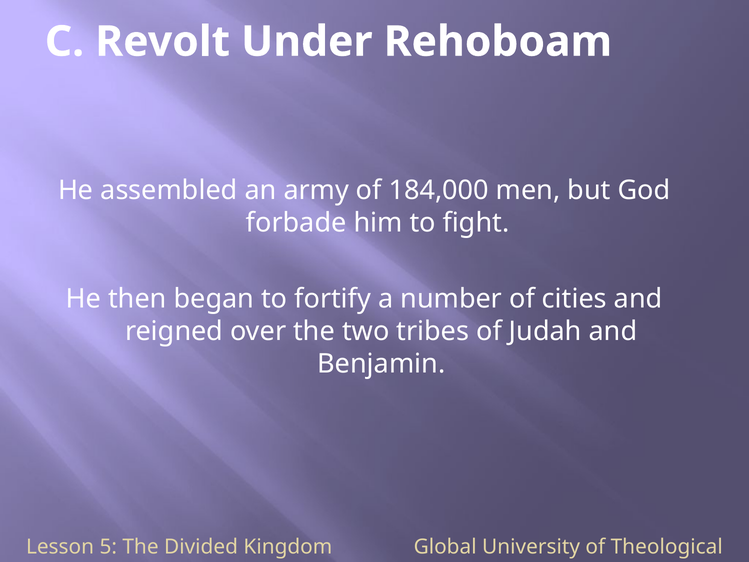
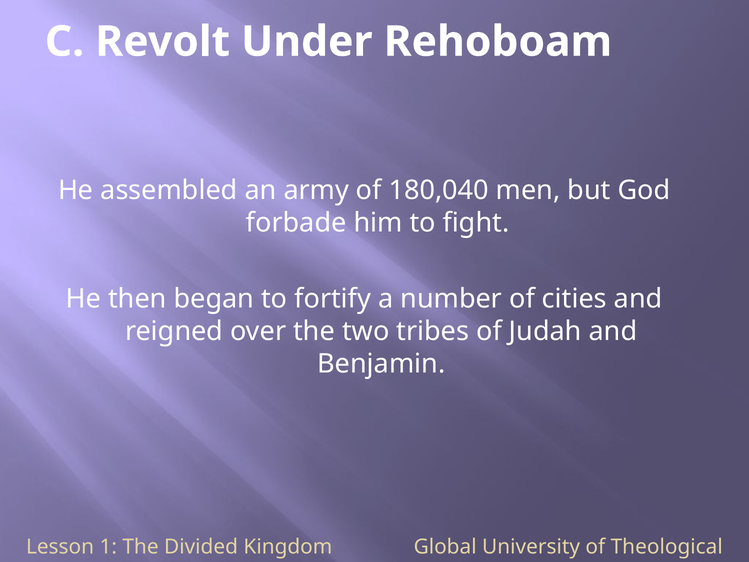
184,000: 184,000 -> 180,040
5: 5 -> 1
